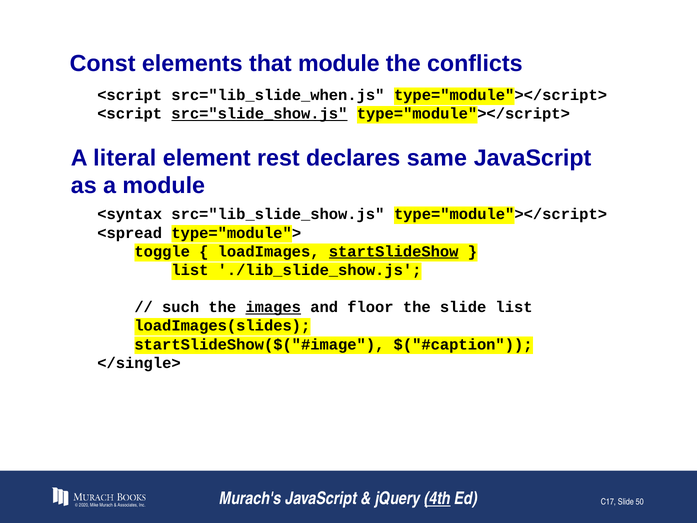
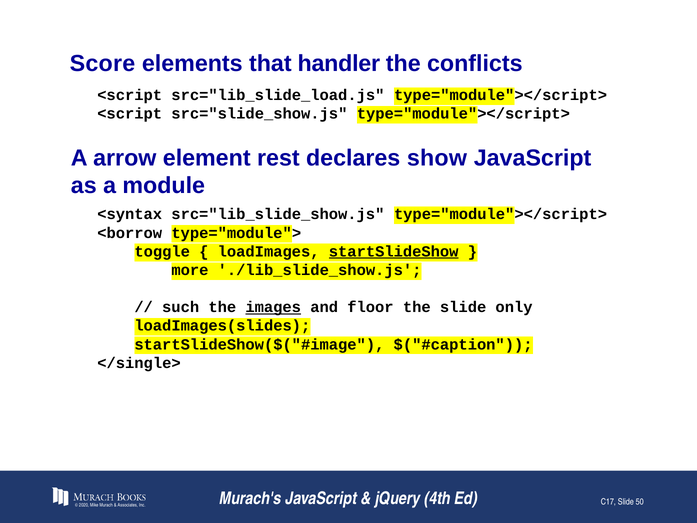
Const: Const -> Score
that module: module -> handler
src="lib_slide_when.js: src="lib_slide_when.js -> src="lib_slide_load.js
src="slide_show.js underline: present -> none
literal: literal -> arrow
same: same -> show
<spread: <spread -> <borrow
list at (190, 270): list -> more
slide list: list -> only
4th underline: present -> none
